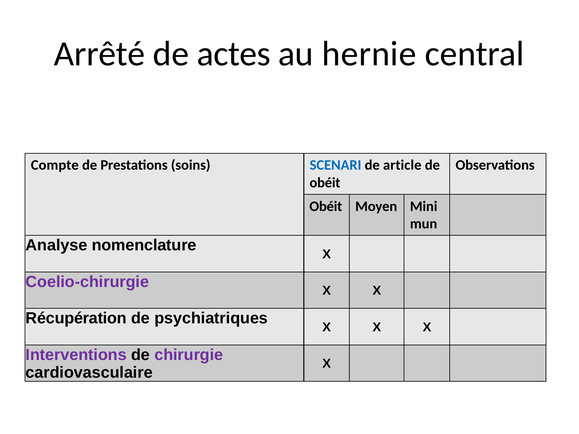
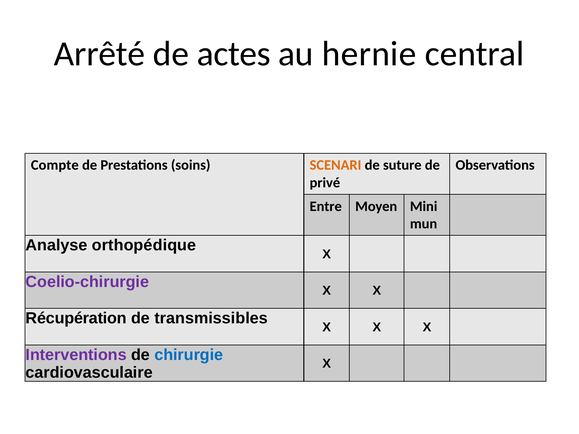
SCENARI colour: blue -> orange
article: article -> suture
obéit at (325, 183): obéit -> privé
Obéit at (326, 206): Obéit -> Entre
nomenclature: nomenclature -> orthopédique
psychiatriques: psychiatriques -> transmissibles
chirurgie colour: purple -> blue
